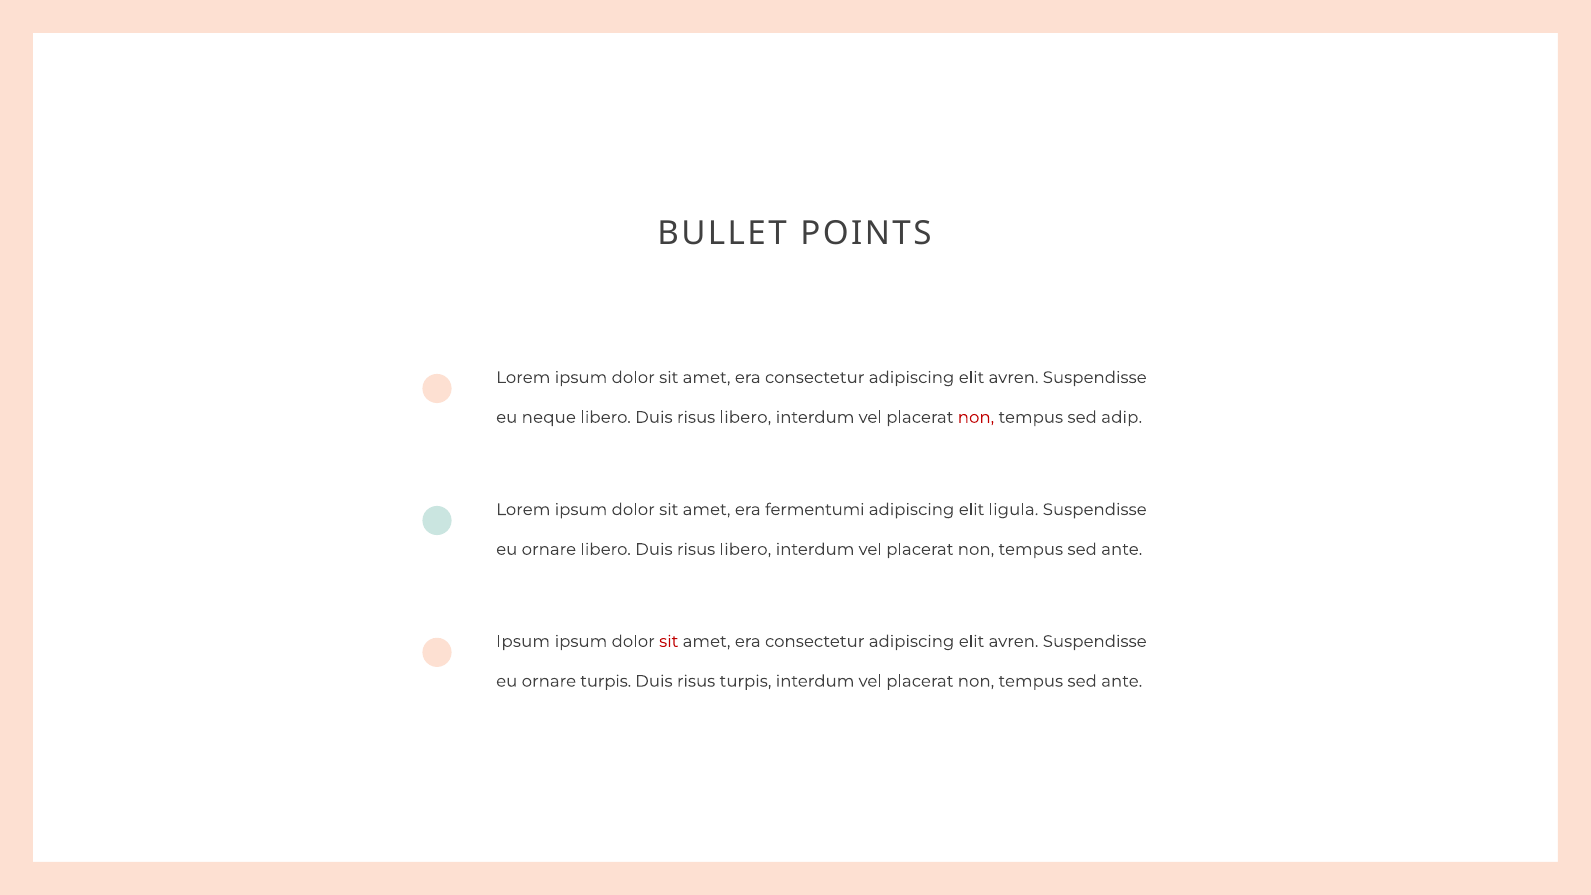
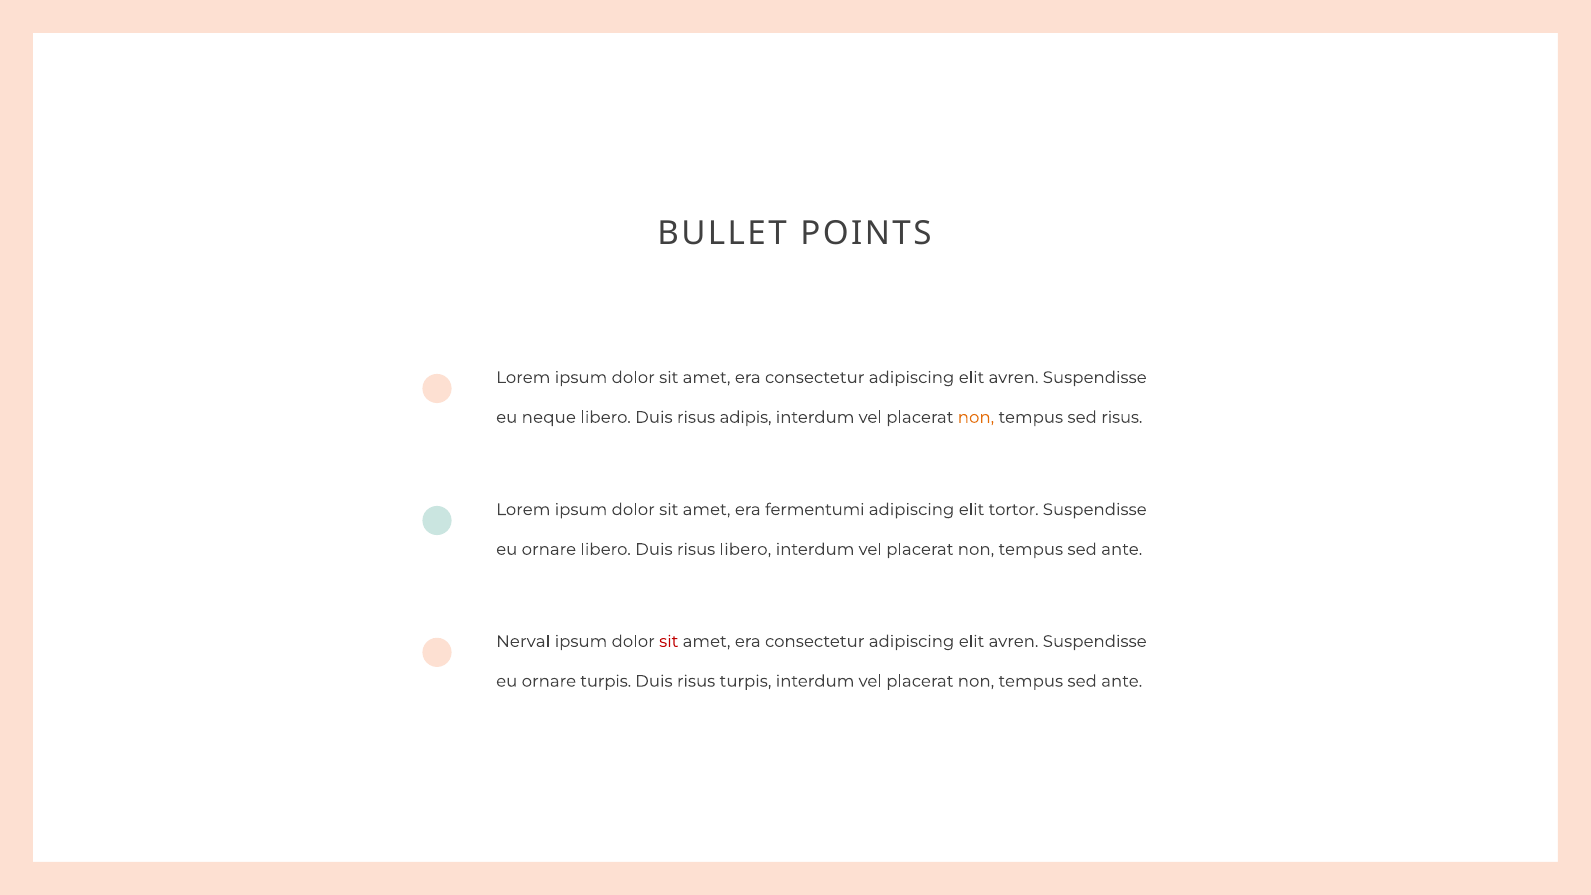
libero at (745, 417): libero -> adipis
non at (976, 417) colour: red -> orange
sed adip: adip -> risus
ligula: ligula -> tortor
Ipsum at (523, 641): Ipsum -> Nerval
